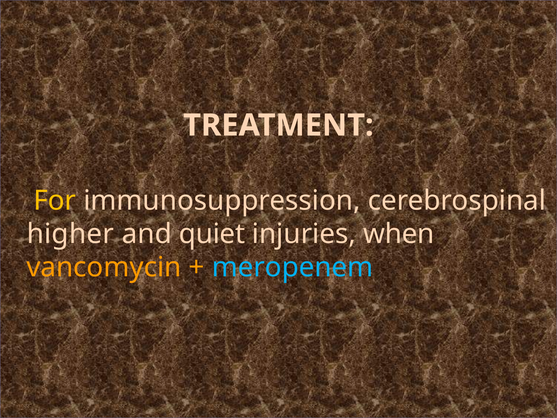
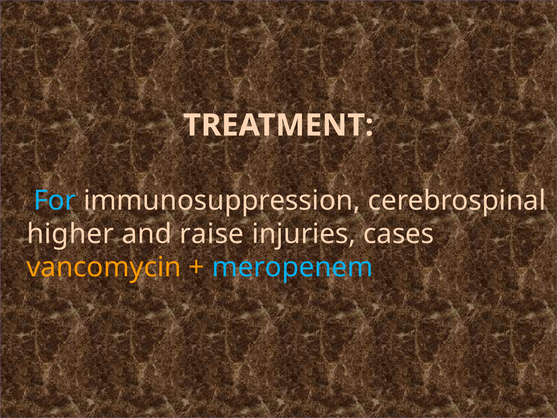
For colour: yellow -> light blue
quiet: quiet -> raise
when: when -> cases
